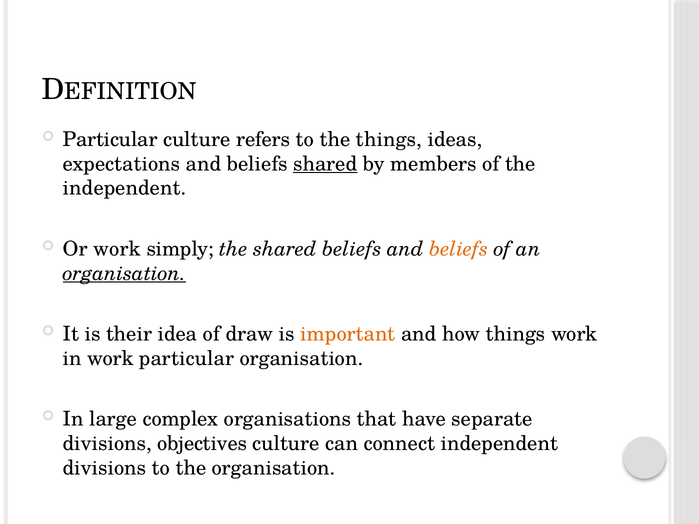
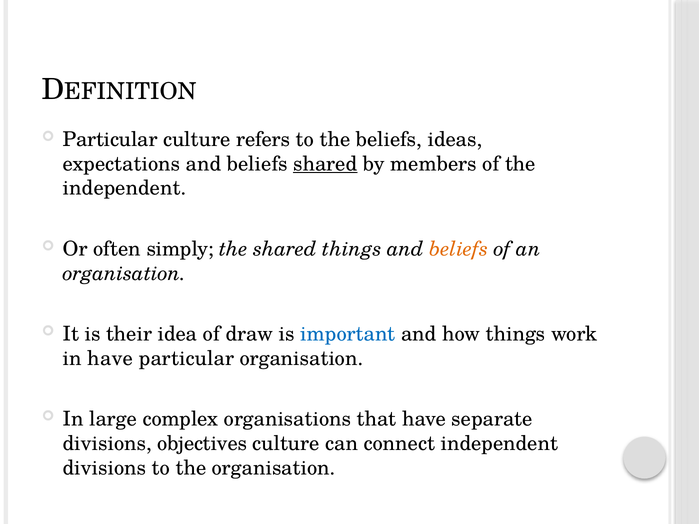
the things: things -> beliefs
Or work: work -> often
shared beliefs: beliefs -> things
organisation at (124, 273) underline: present -> none
important colour: orange -> blue
in work: work -> have
